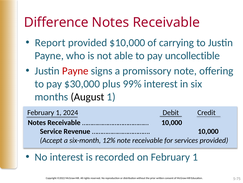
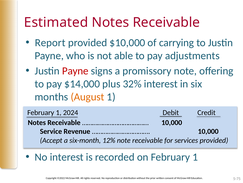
Difference: Difference -> Estimated
uncollectible: uncollectible -> adjustments
$30,000: $30,000 -> $14,000
99%: 99% -> 32%
August colour: black -> orange
